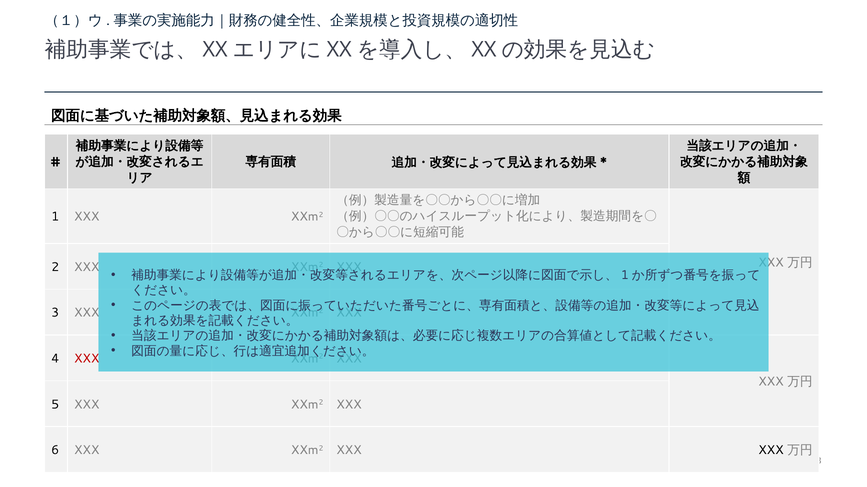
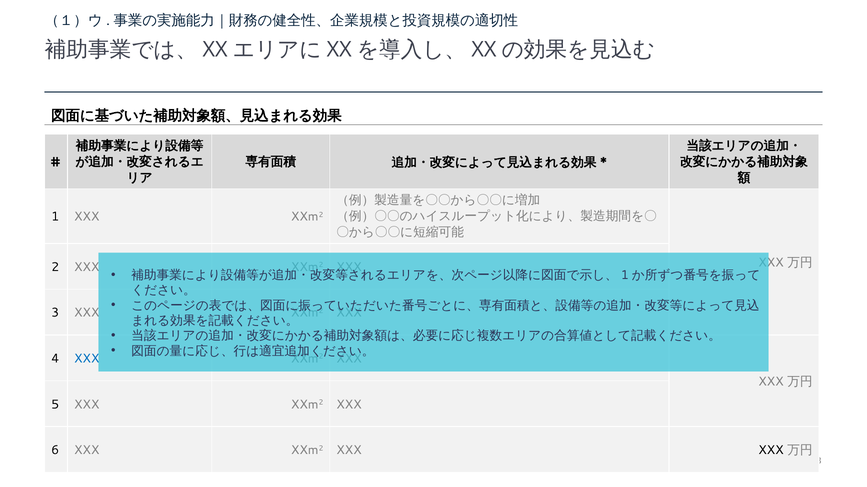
XXX at (87, 359) colour: red -> blue
